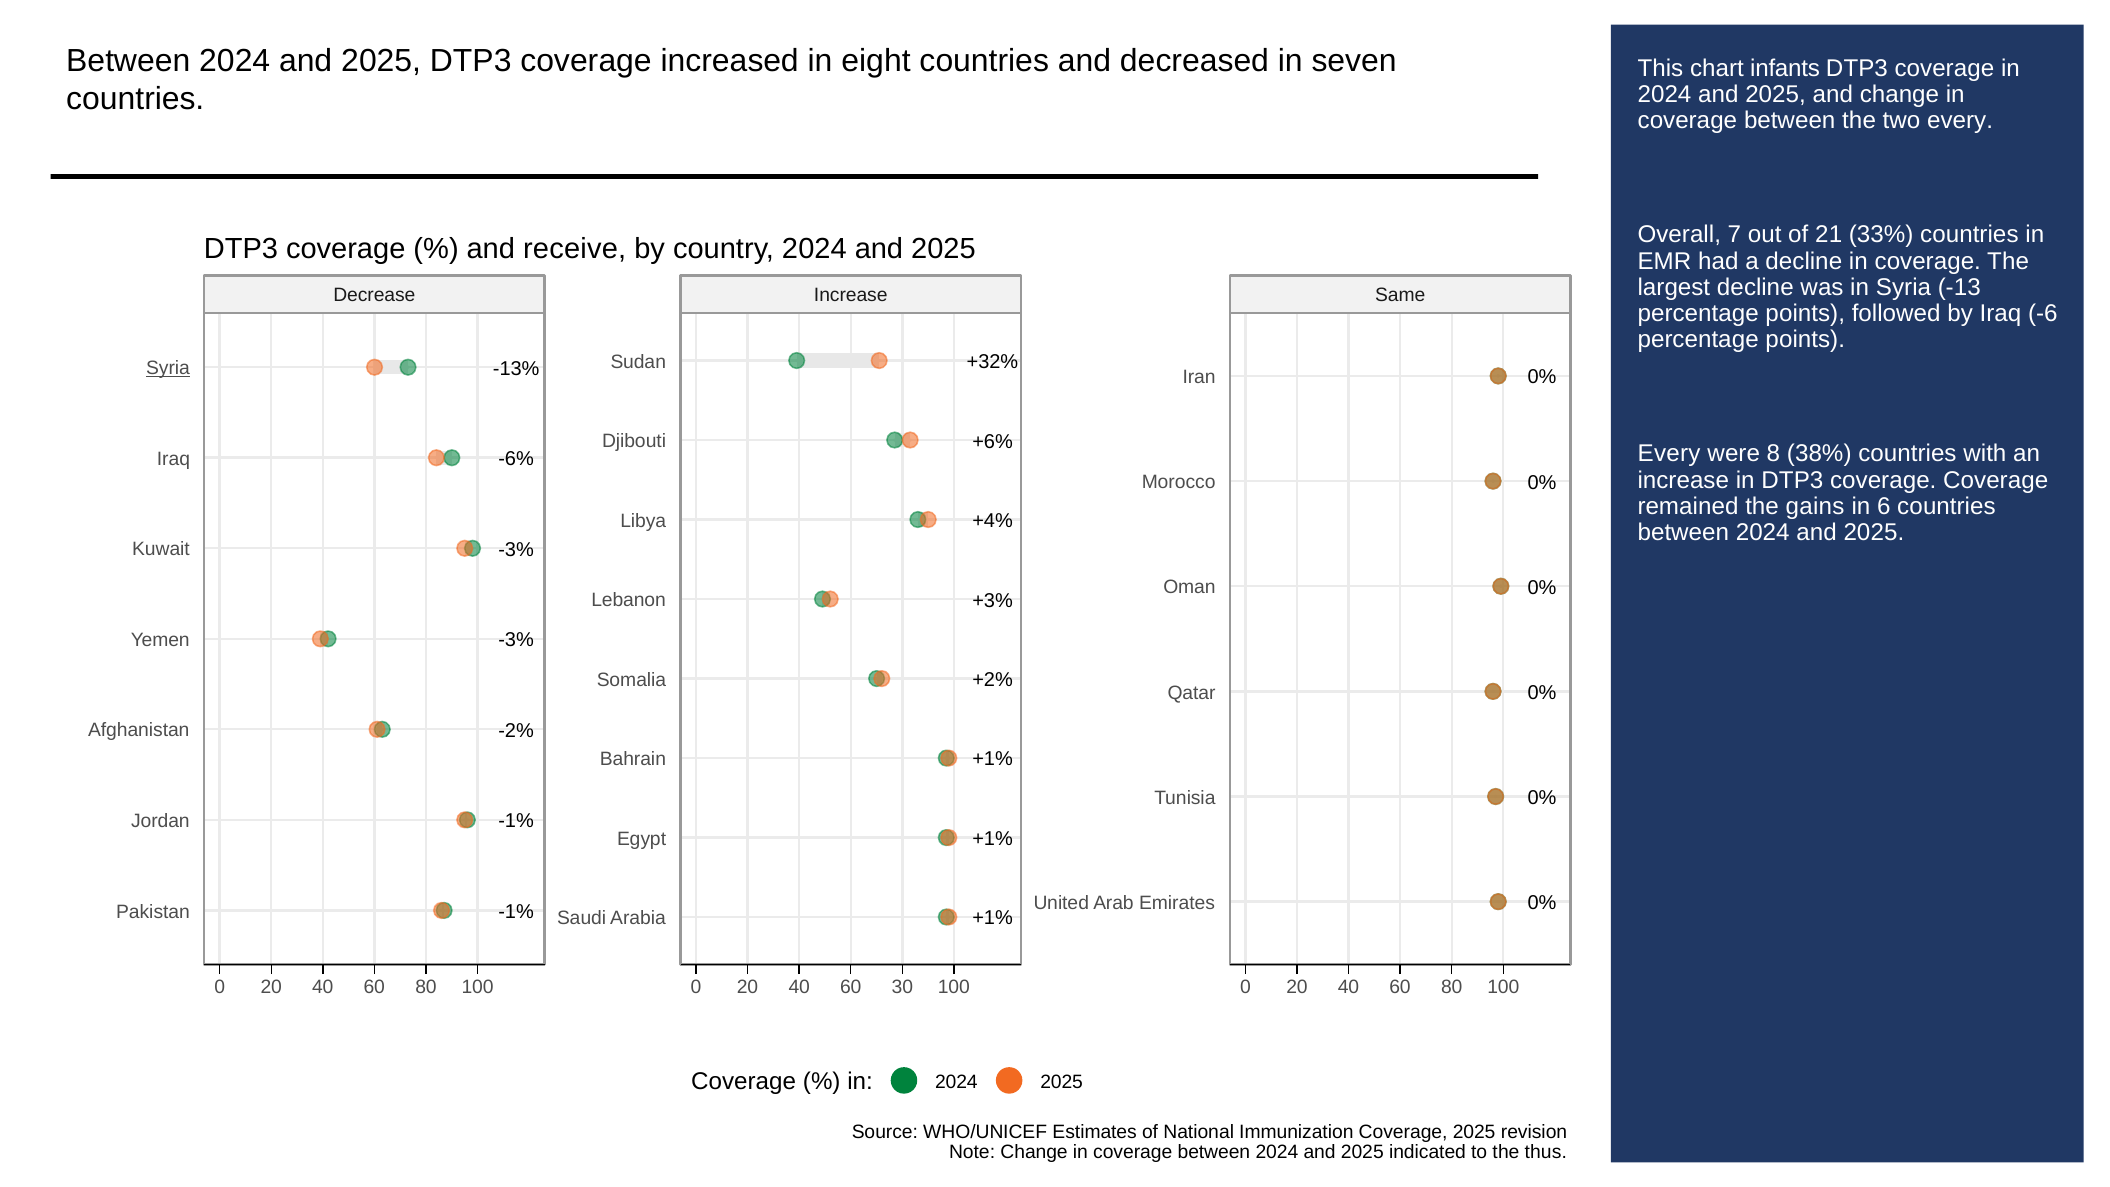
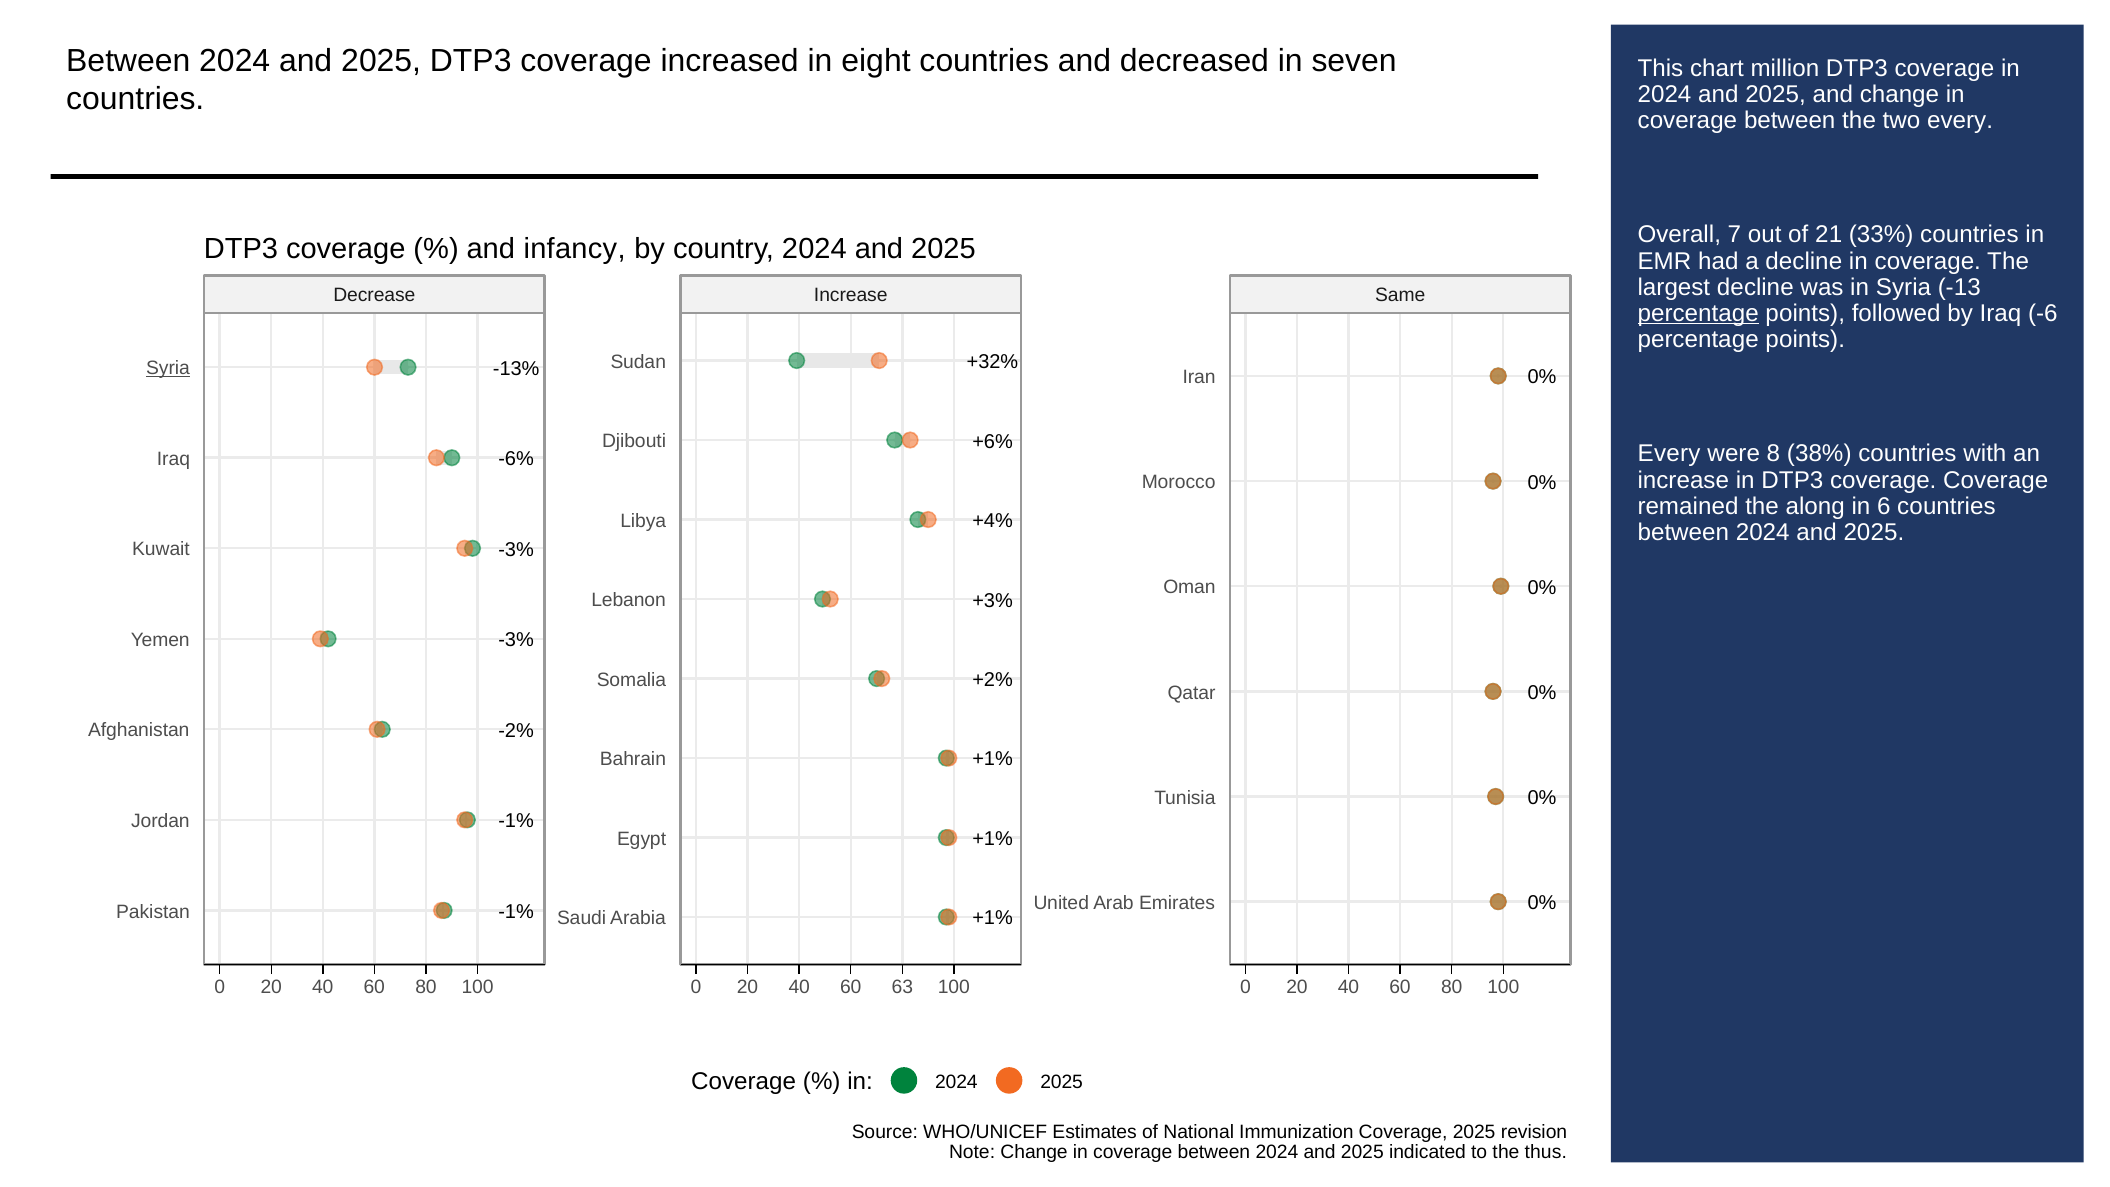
infants: infants -> million
receive: receive -> infancy
percentage at (1698, 313) underline: none -> present
gains: gains -> along
30: 30 -> 63
